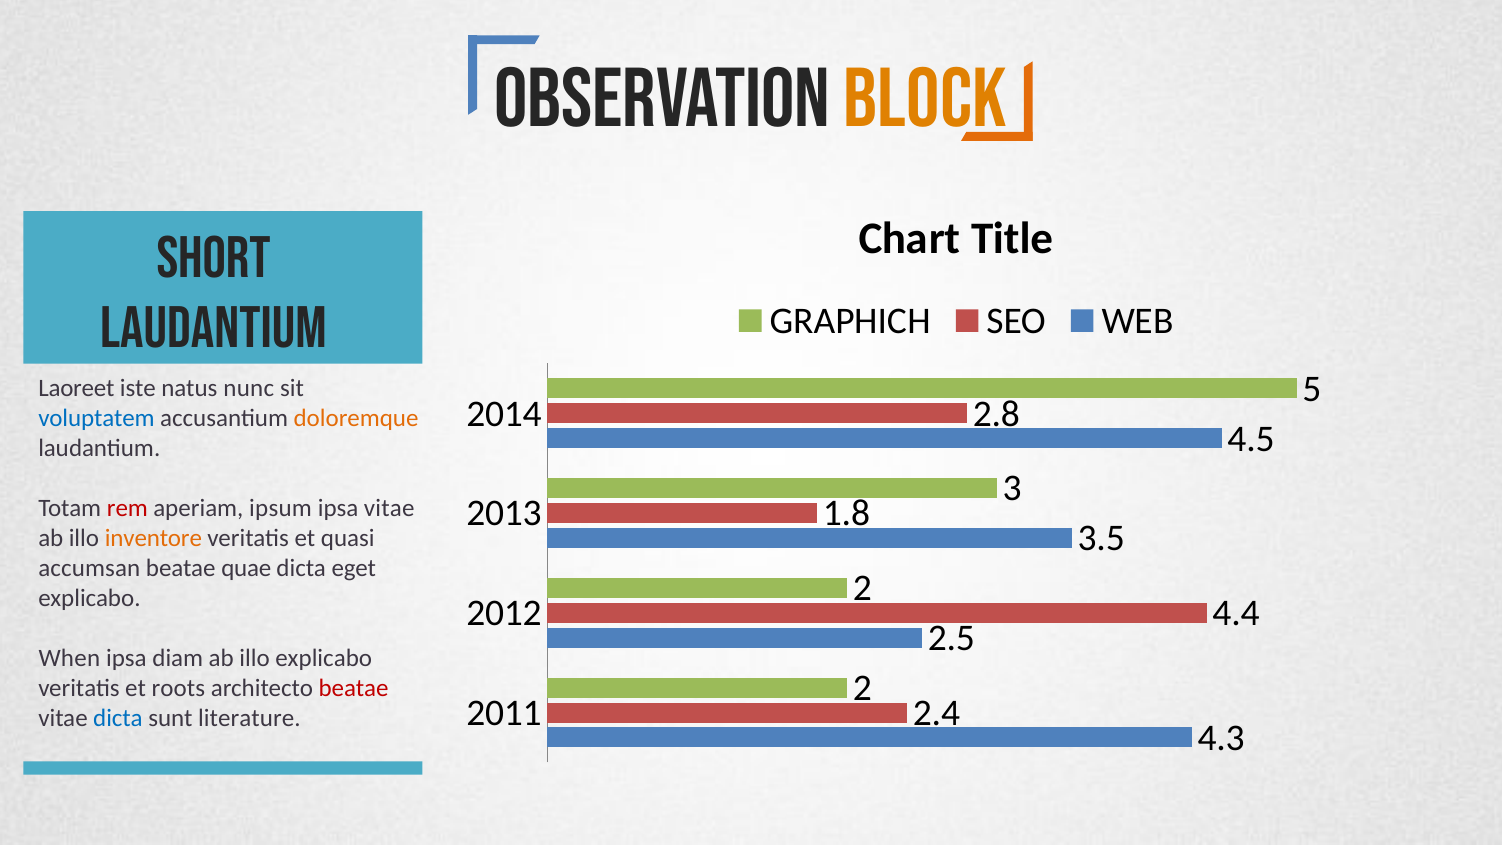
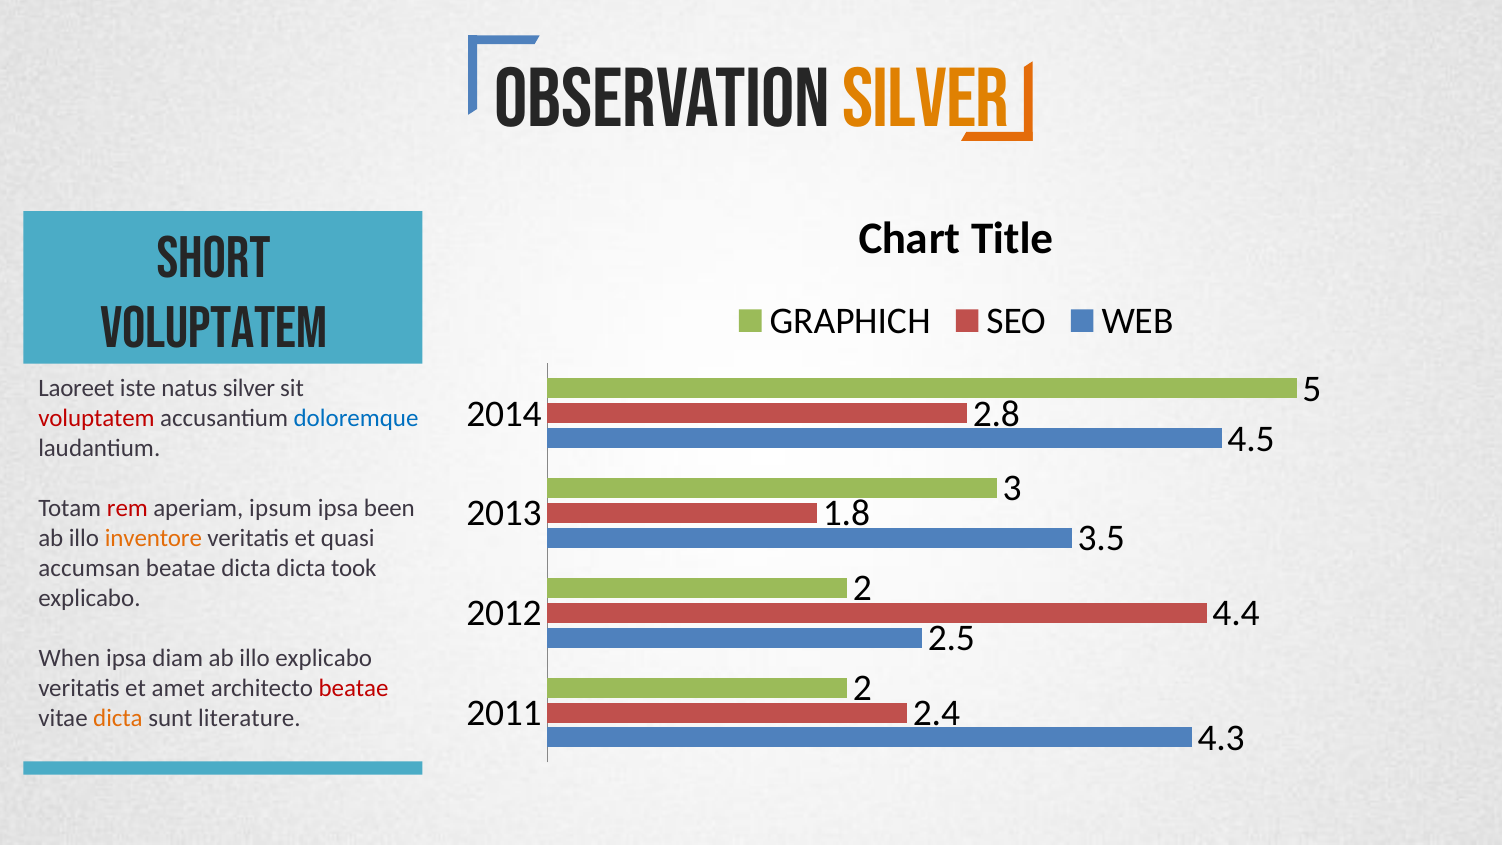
Observation Block: Block -> Silver
LAUDANTIUM at (213, 328): LAUDANTIUM -> VOLUPTATEM
natus nunc: nunc -> silver
voluptatem at (96, 418) colour: blue -> red
doloremque colour: orange -> blue
ipsa vitae: vitae -> been
beatae quae: quae -> dicta
eget: eget -> took
roots: roots -> amet
dicta at (118, 718) colour: blue -> orange
